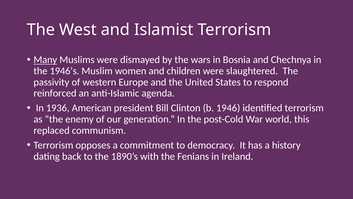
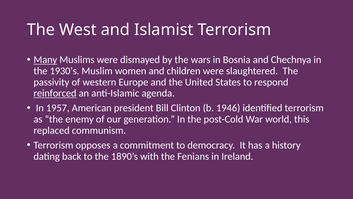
1946’s: 1946’s -> 1930’s
reinforced underline: none -> present
1936: 1936 -> 1957
